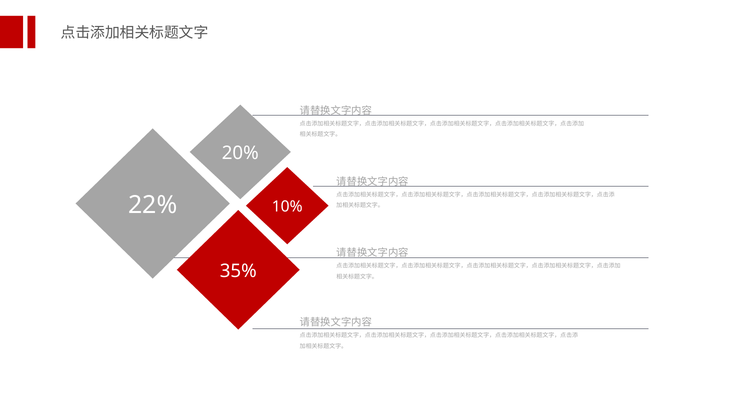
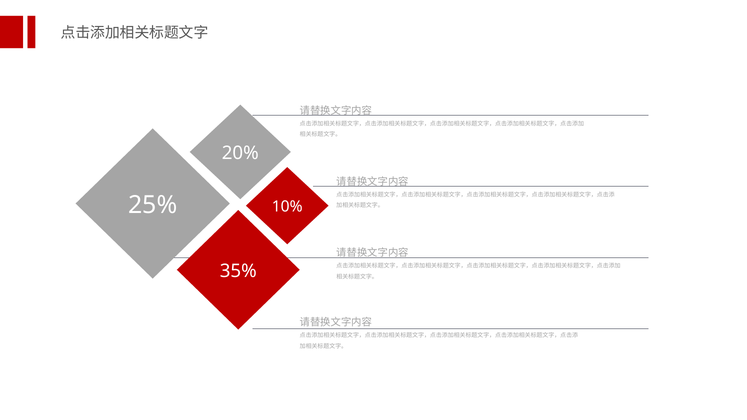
22%: 22% -> 25%
